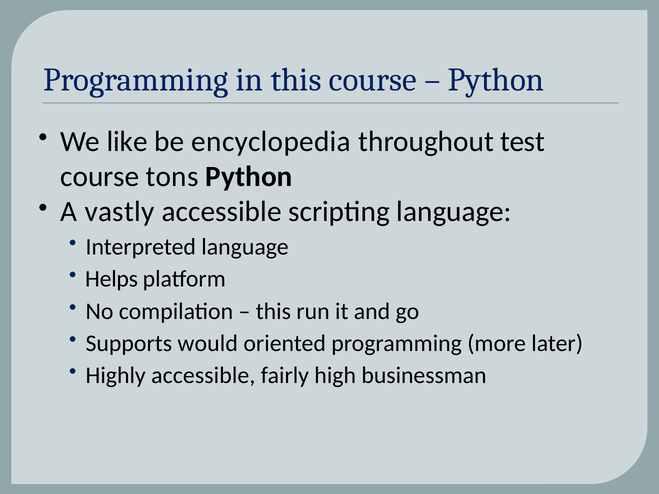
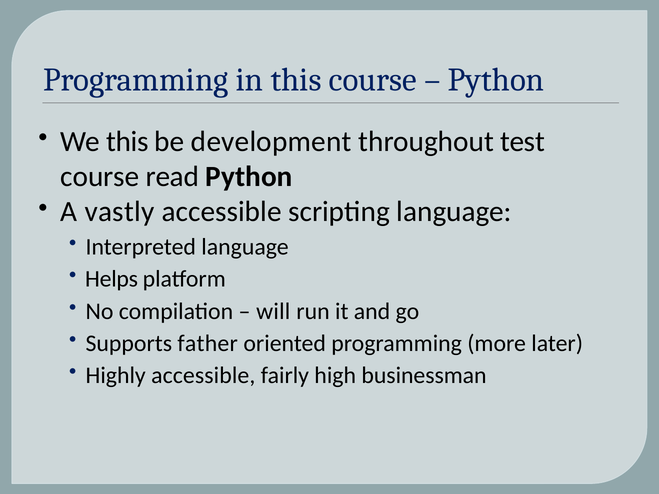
We like: like -> this
encyclopedia: encyclopedia -> development
tons: tons -> read
this at (273, 311): this -> will
would: would -> father
